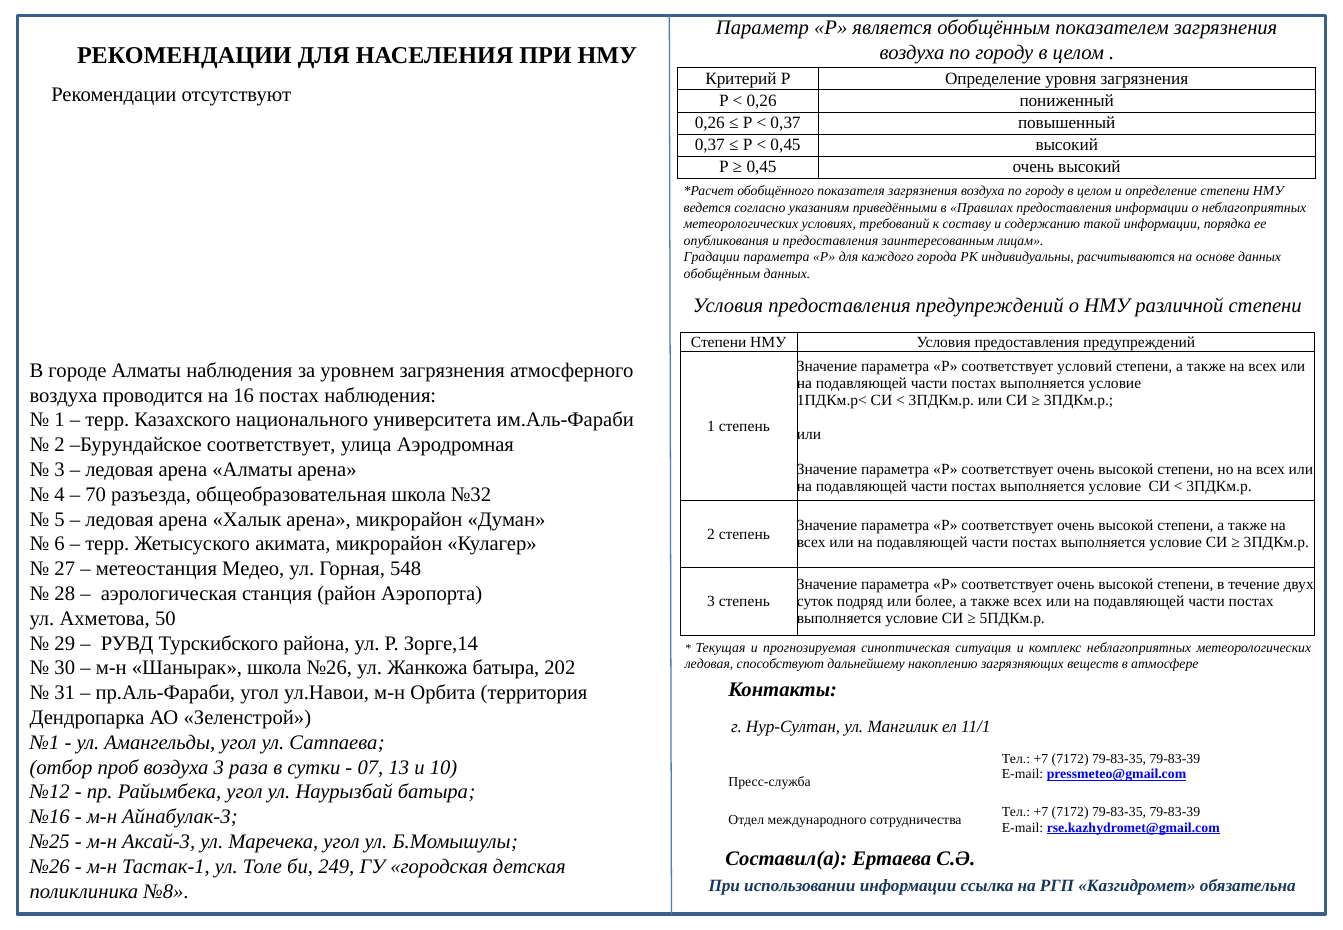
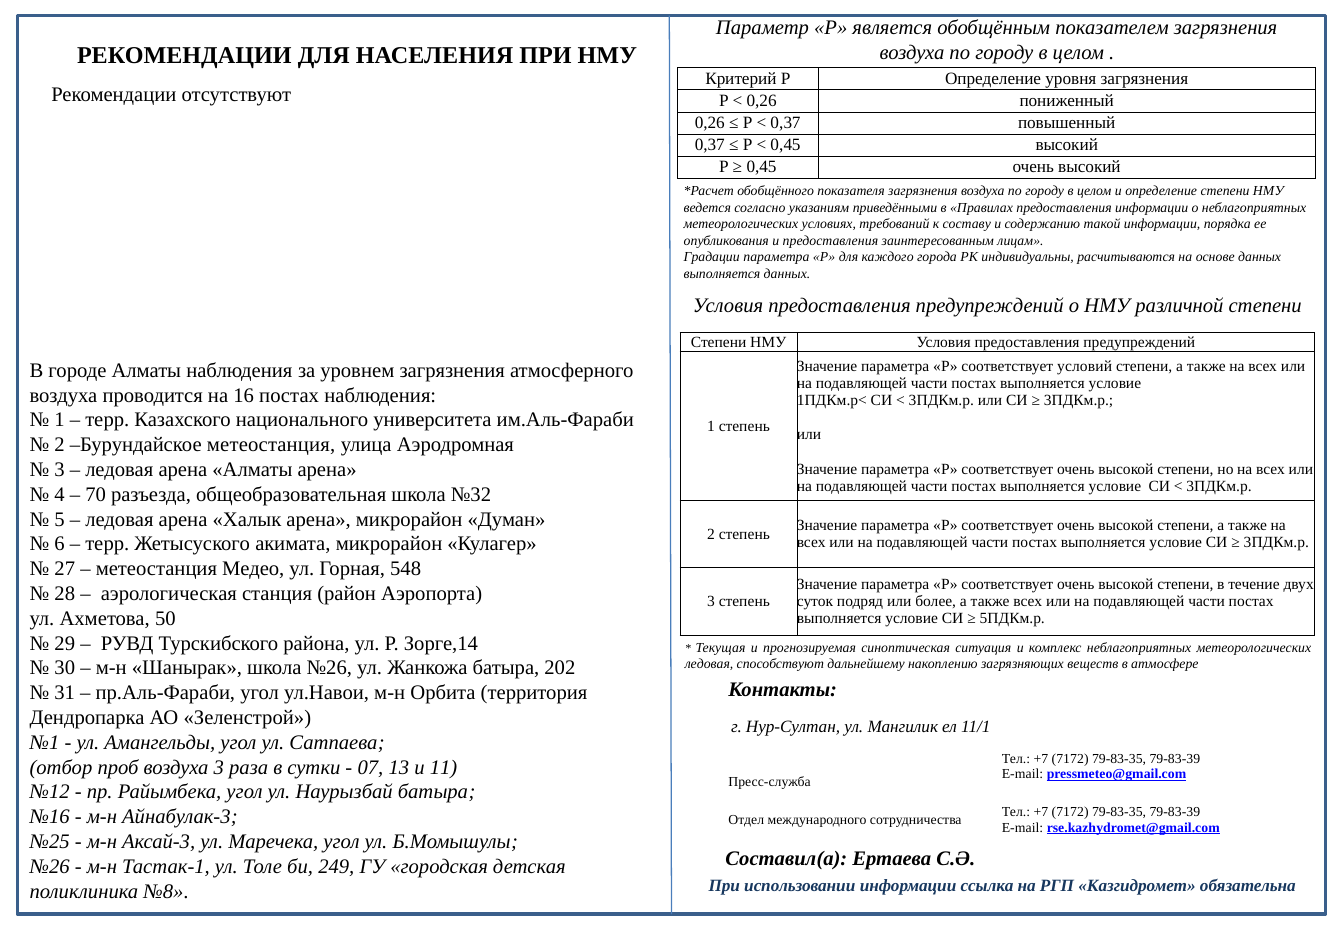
обобщённым at (722, 274): обобщённым -> выполняется
Бурундайское соответствует: соответствует -> метеостанция
10: 10 -> 11
